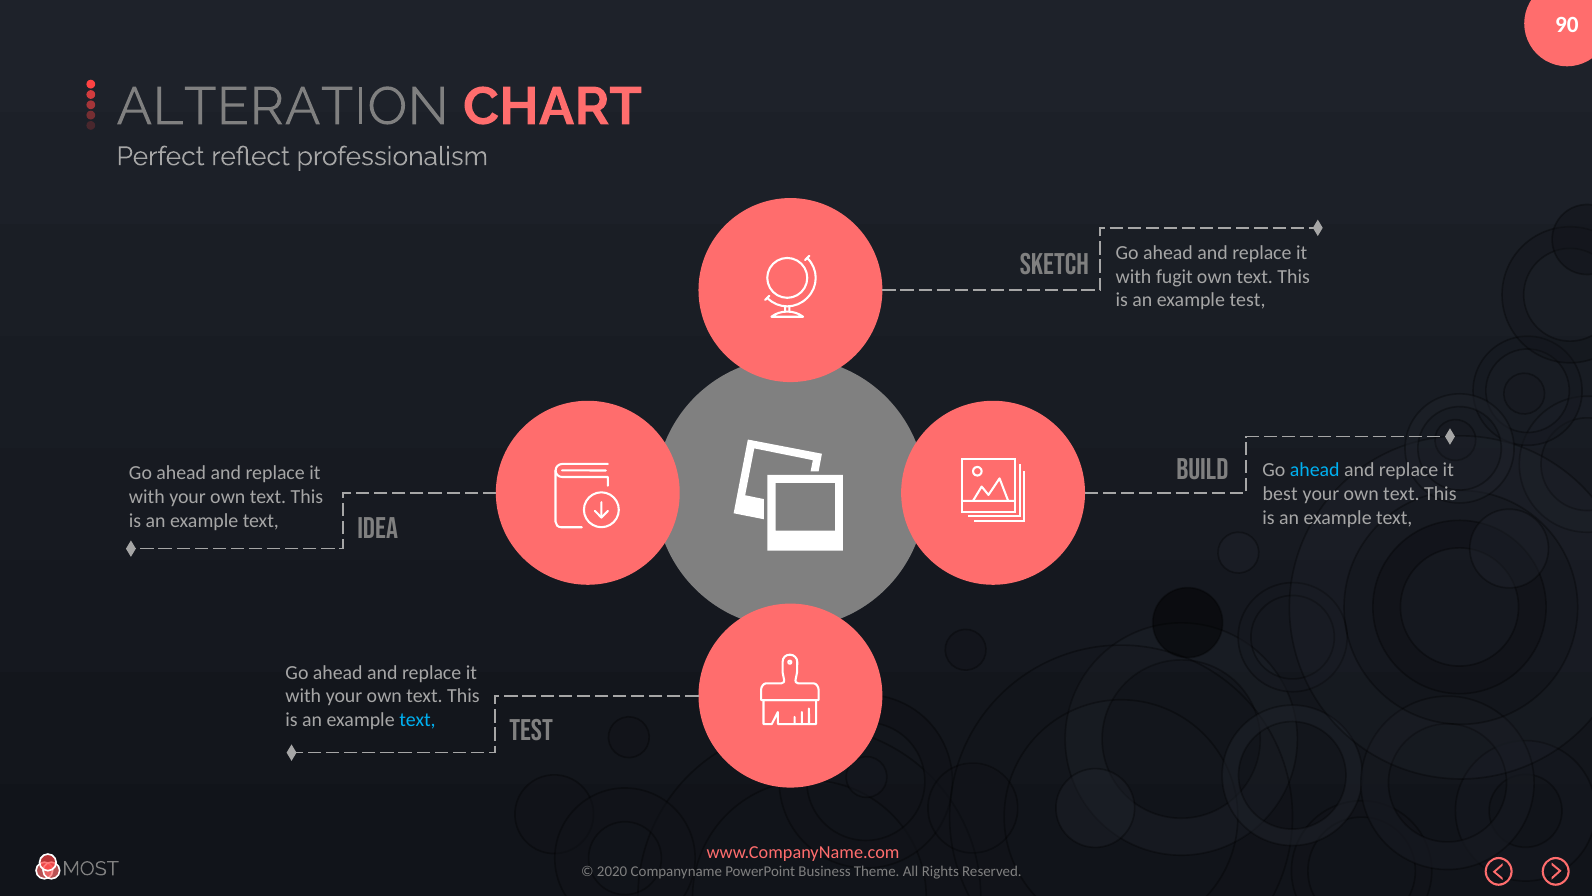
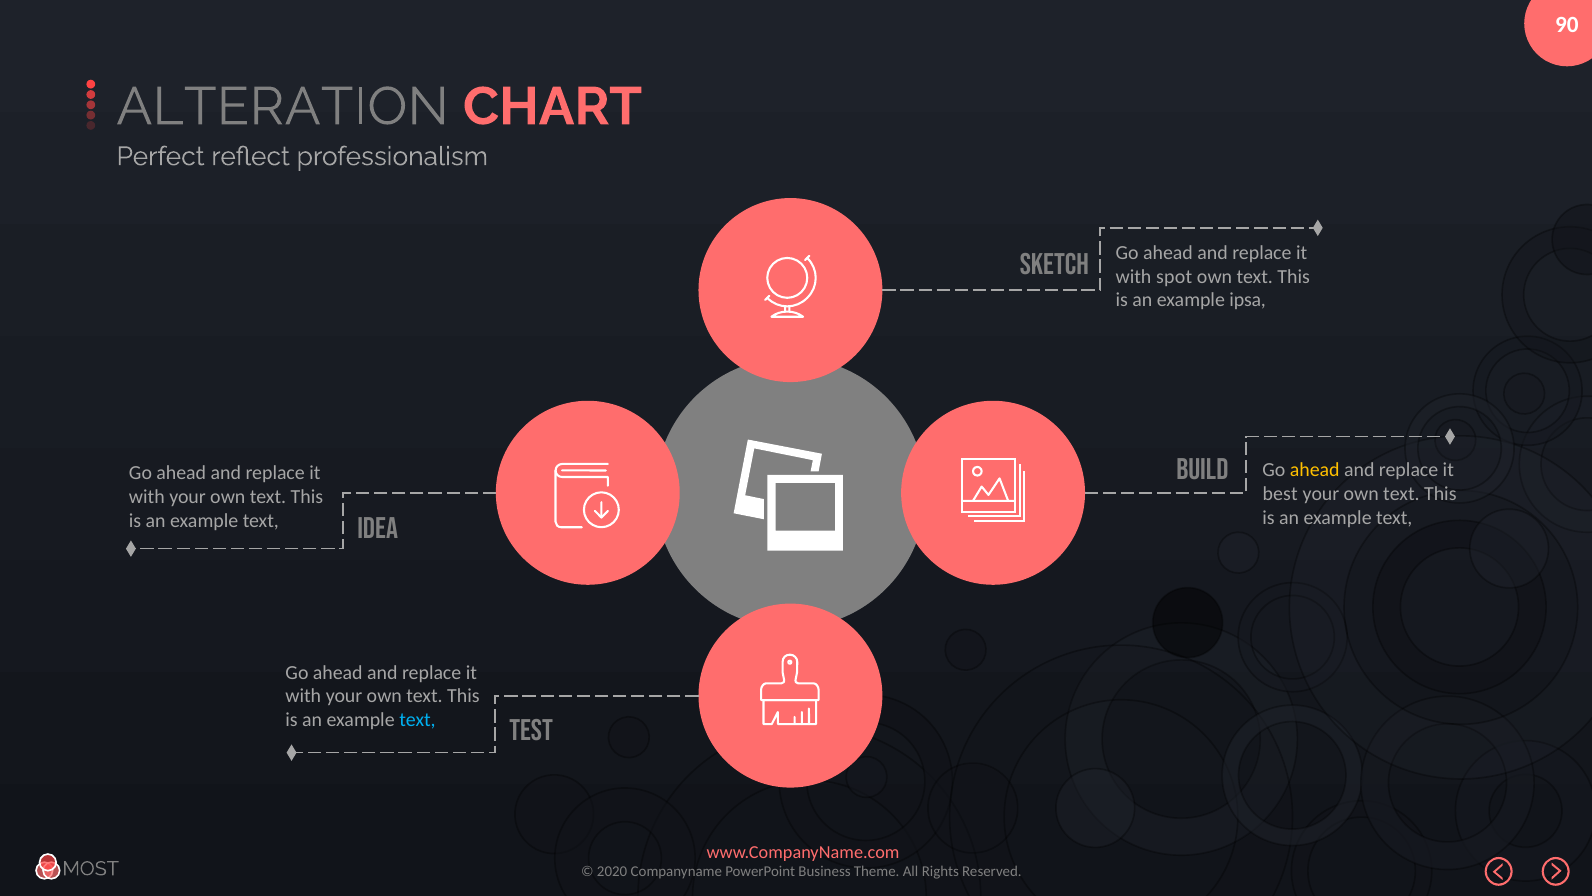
fugit: fugit -> spot
example test: test -> ipsa
ahead at (1315, 469) colour: light blue -> yellow
